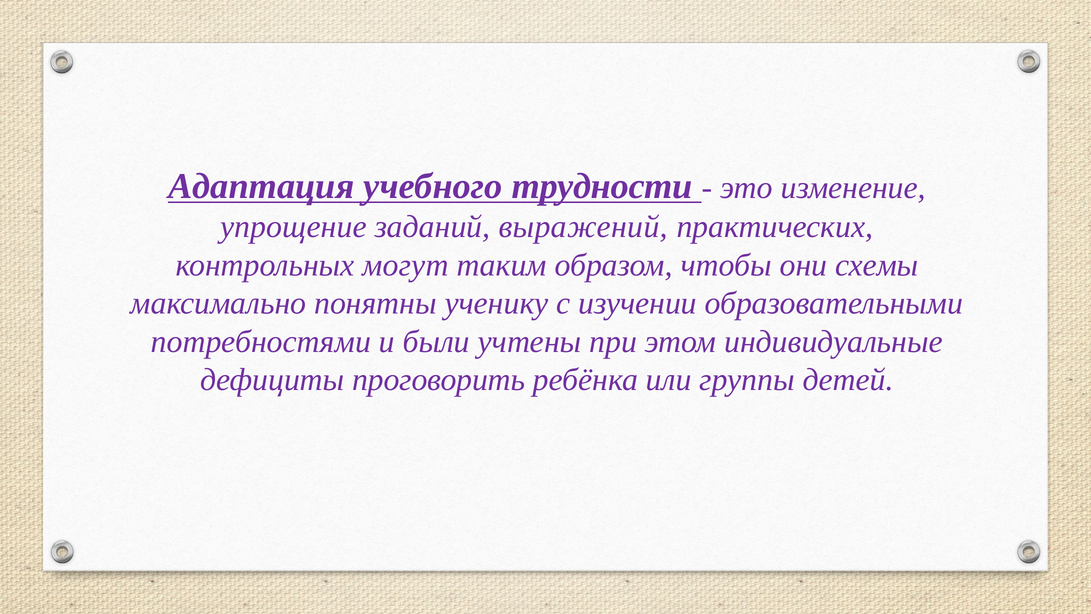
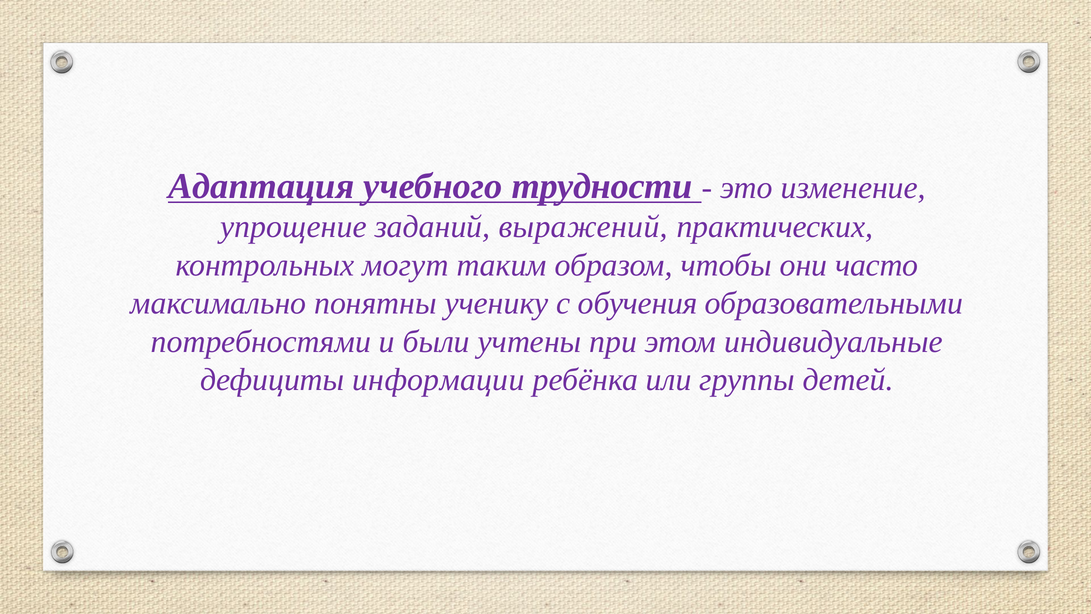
схемы: схемы -> часто
изучении: изучении -> обучения
проговорить: проговорить -> информации
